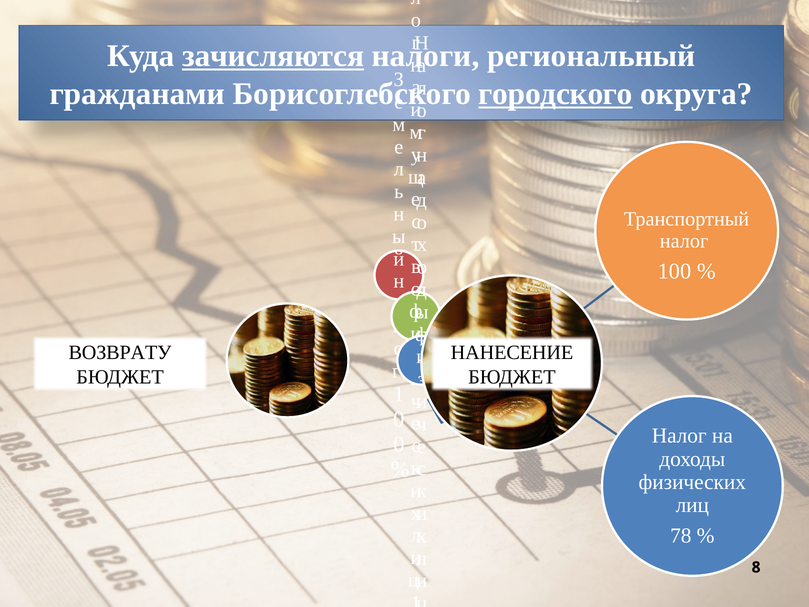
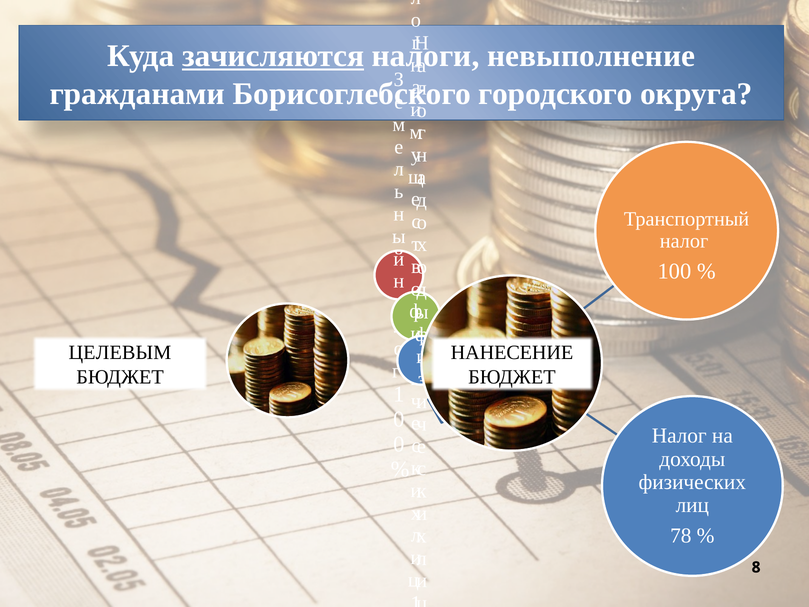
региональный: региональный -> невыполнение
городского underline: present -> none
ВОЗВРАТУ: ВОЗВРАТУ -> ЦЕЛЕВЫМ
